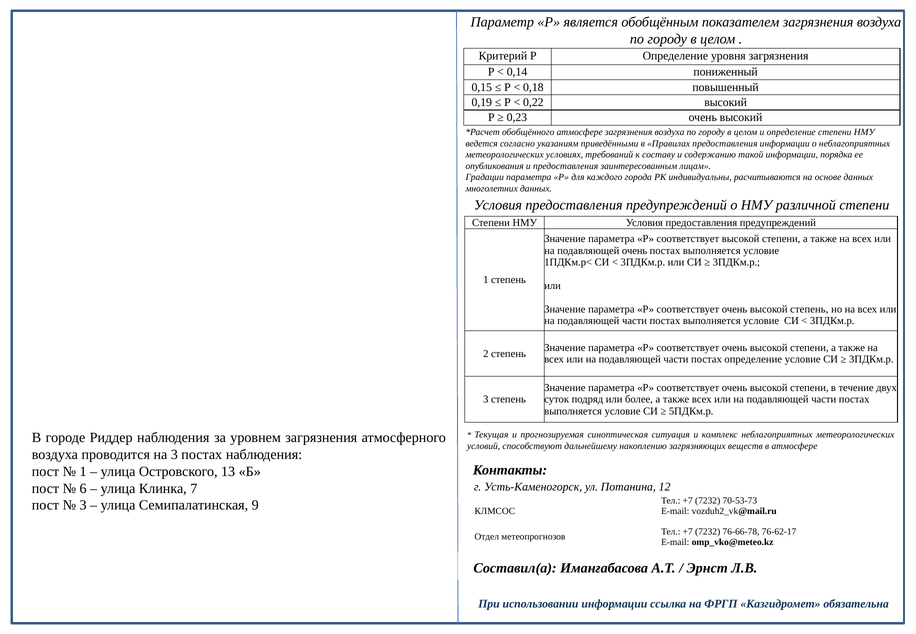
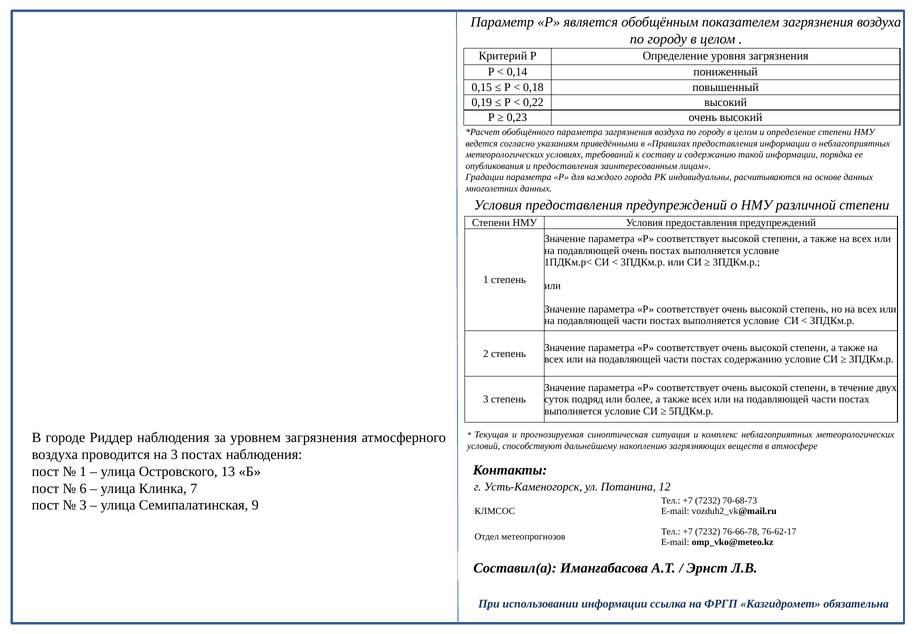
обобщённого атмосфере: атмосфере -> параметра
постах определение: определение -> содержанию
70-53-73: 70-53-73 -> 70-68-73
